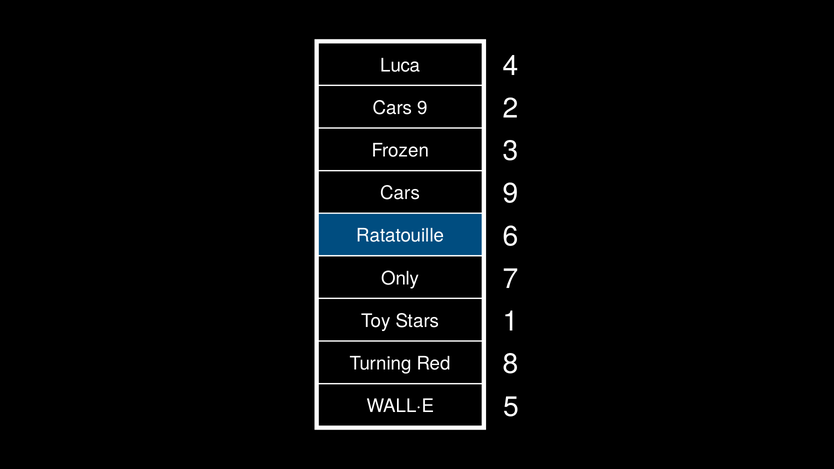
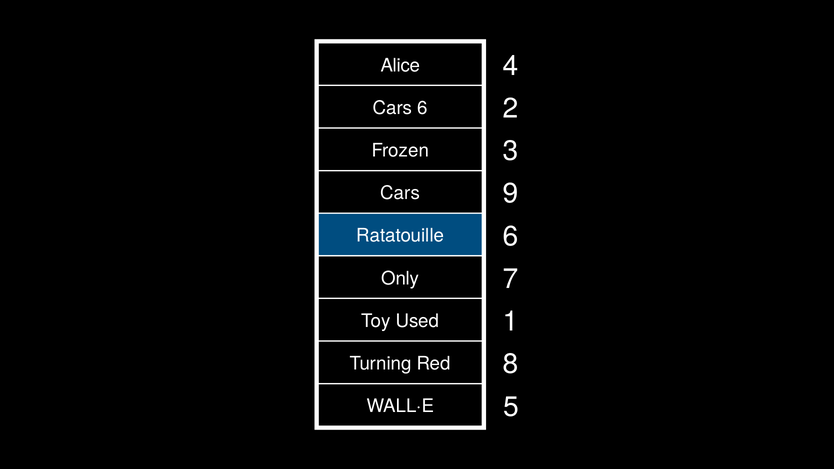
Luca: Luca -> Alice
Cars 9: 9 -> 6
Stars: Stars -> Used
